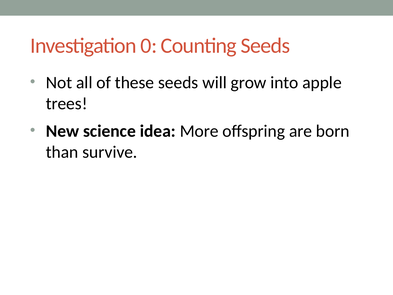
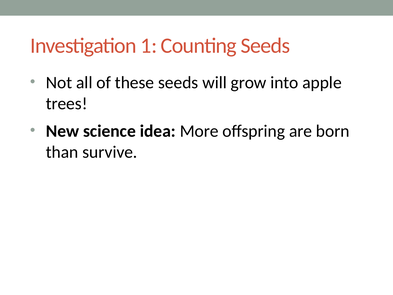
0: 0 -> 1
